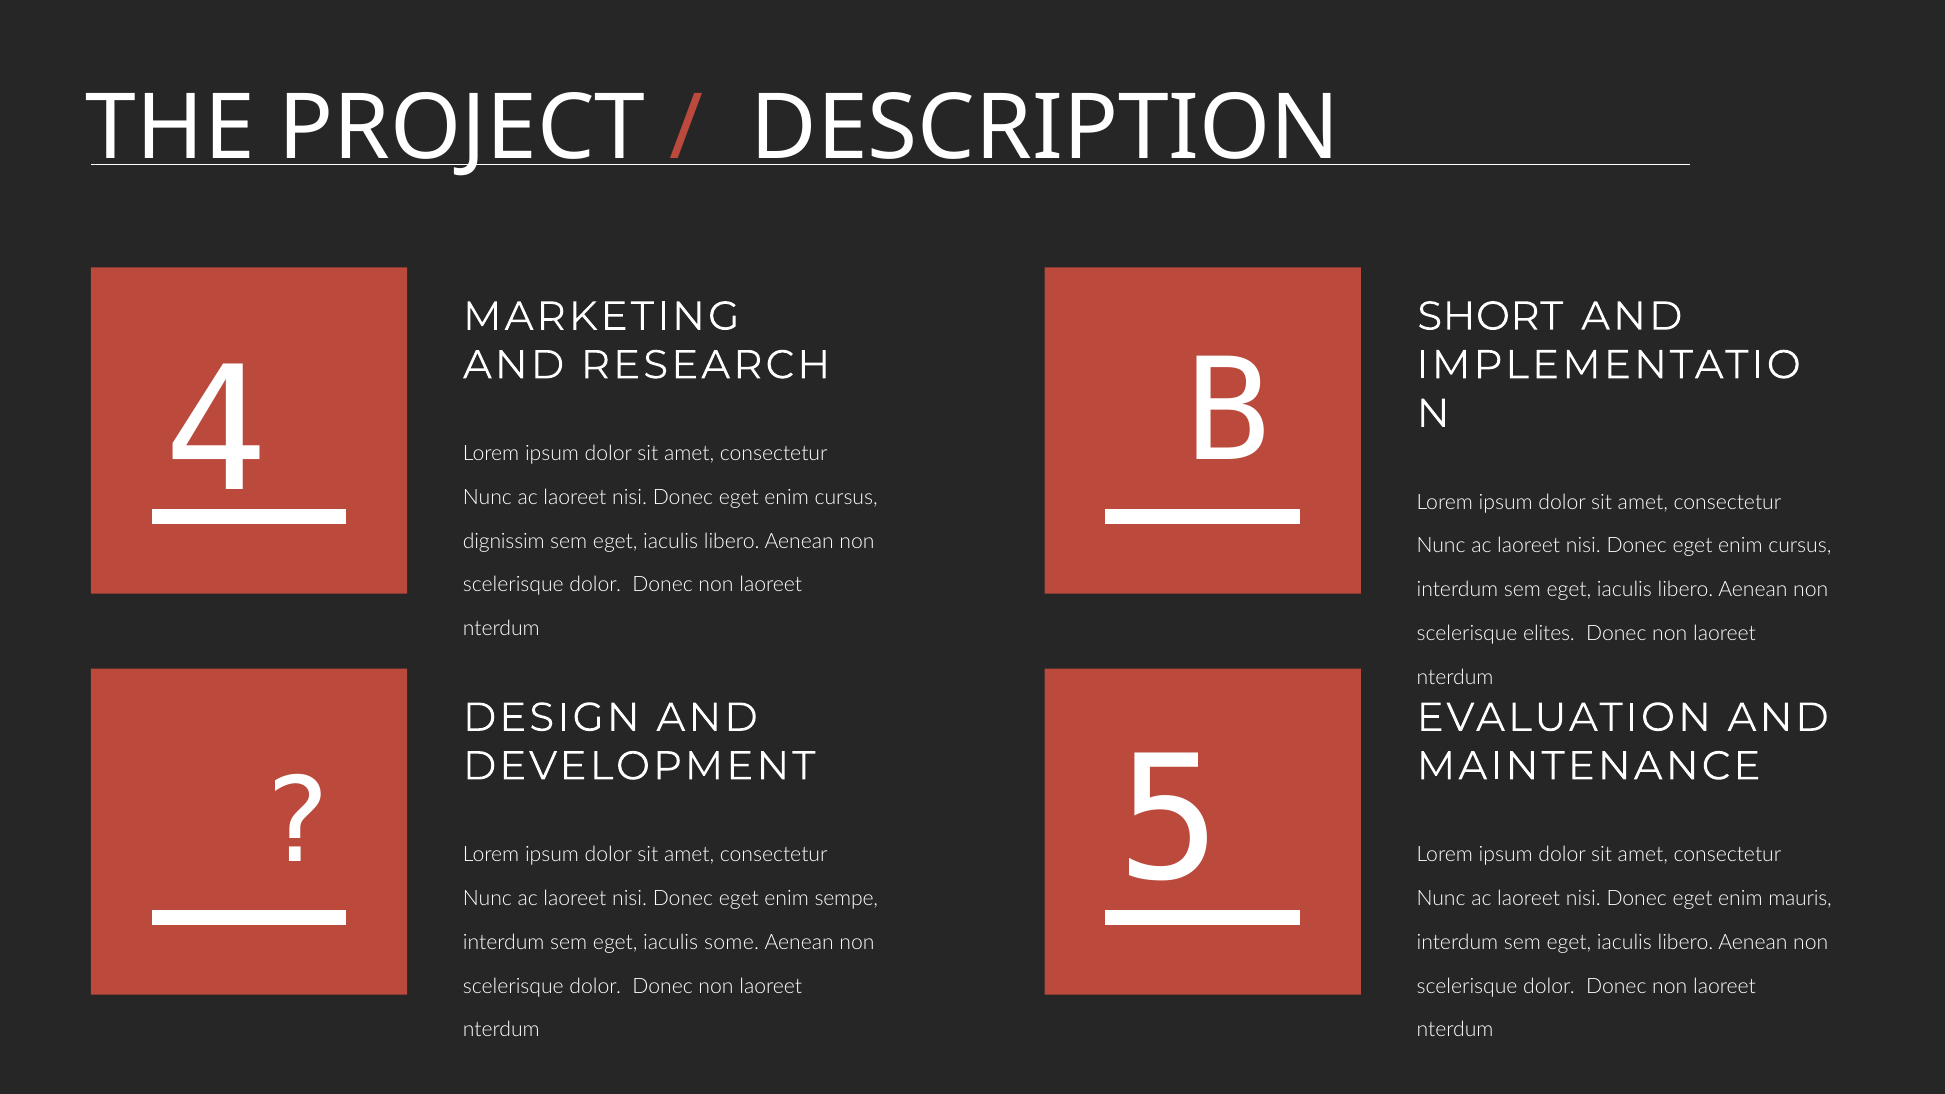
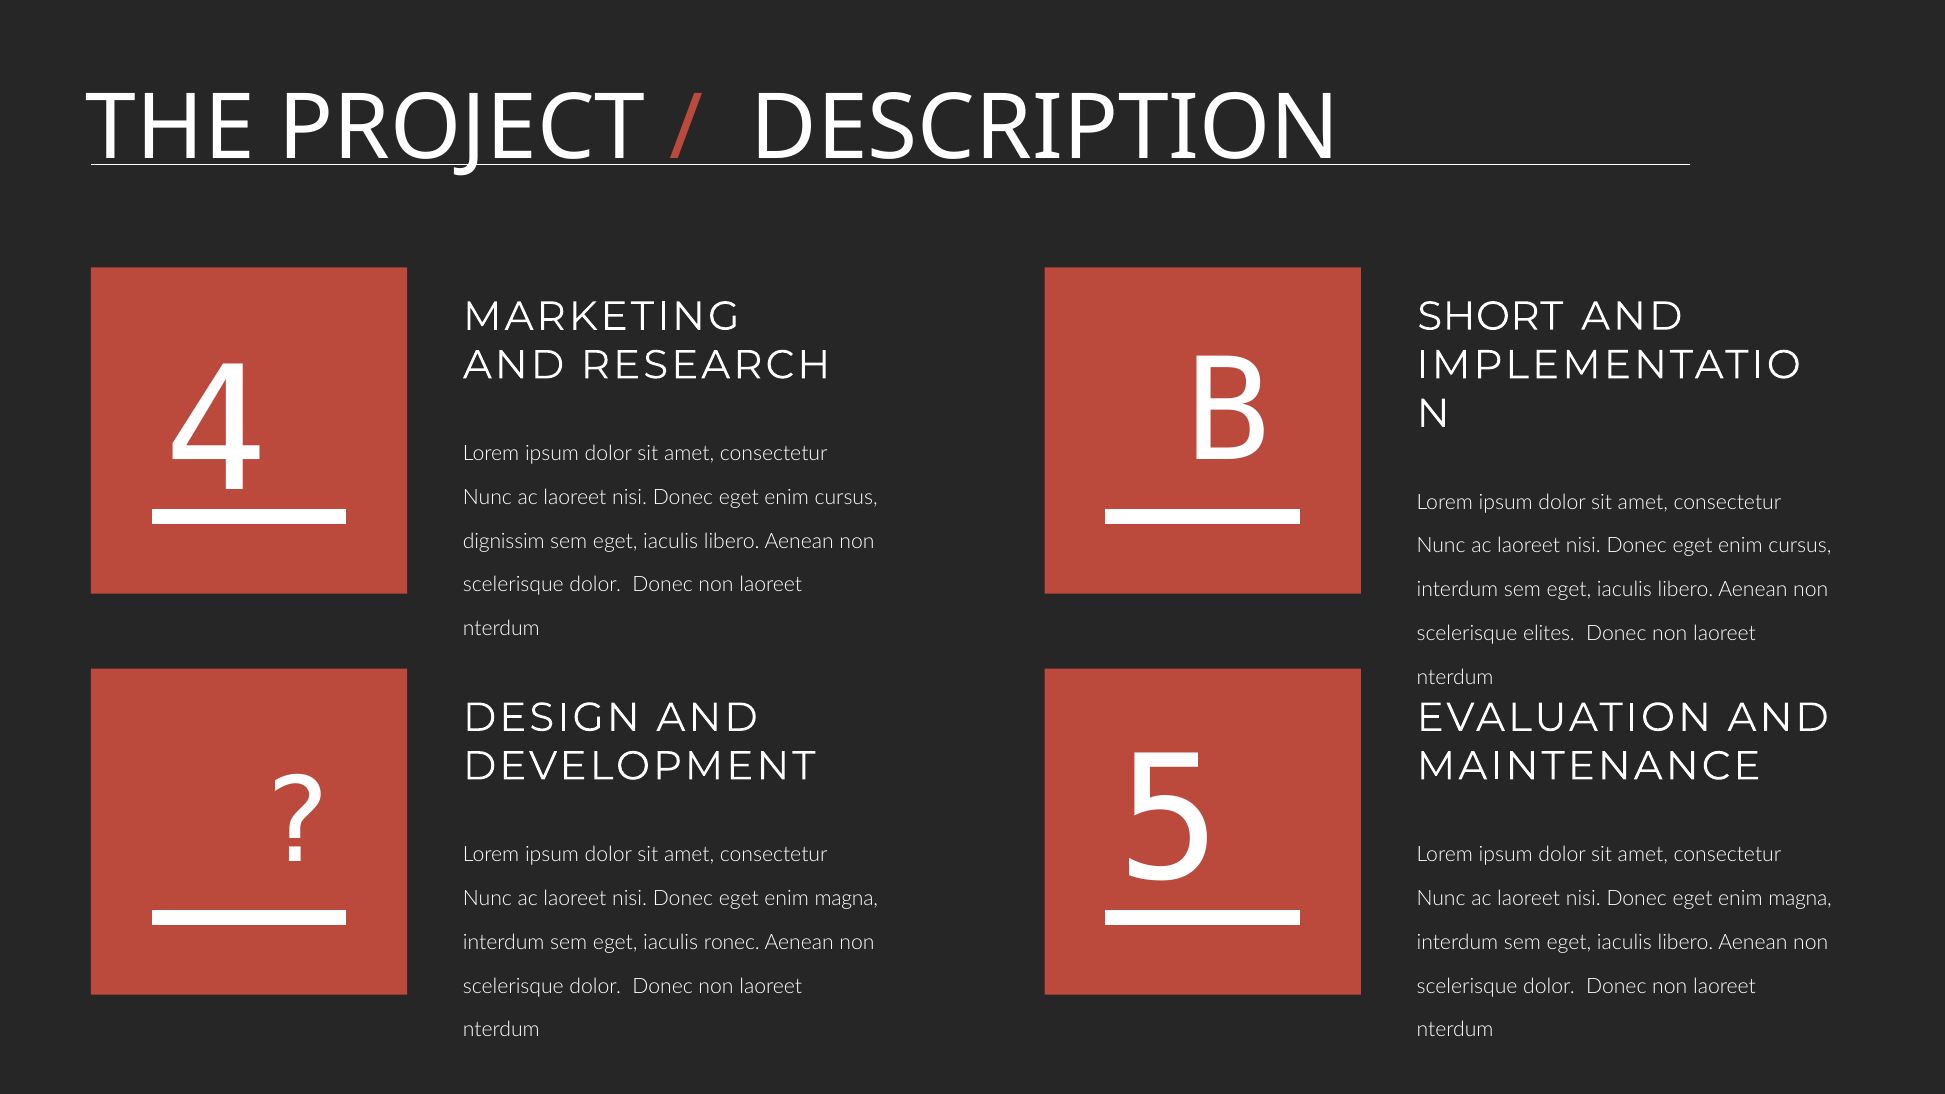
sempe at (846, 899): sempe -> magna
mauris at (1800, 899): mauris -> magna
some: some -> ronec
